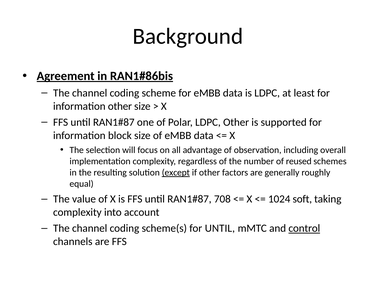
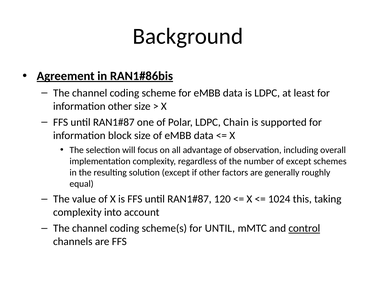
LDPC Other: Other -> Chain
of reused: reused -> except
except at (176, 173) underline: present -> none
708: 708 -> 120
soft: soft -> this
